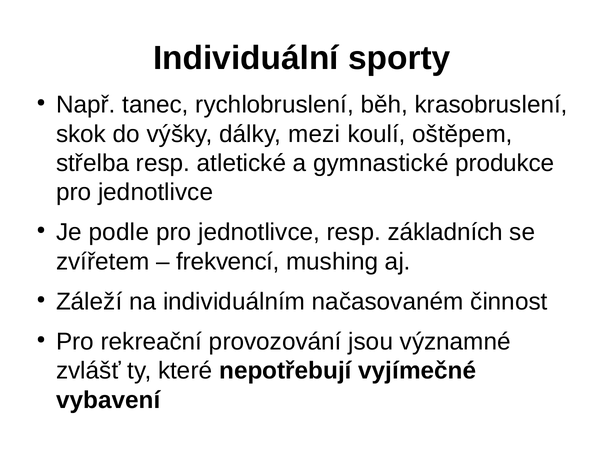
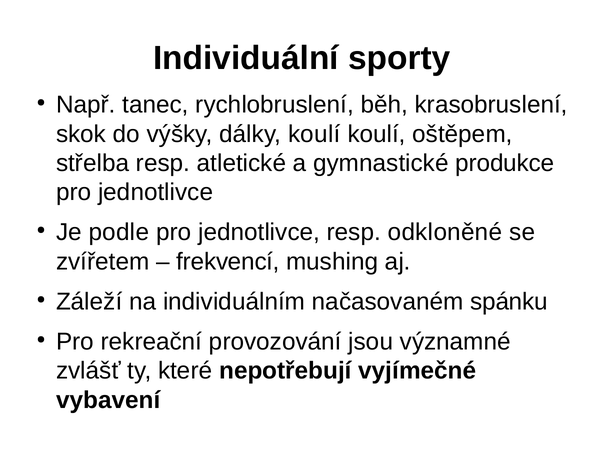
dálky mezi: mezi -> koulí
základních: základních -> odkloněné
činnost: činnost -> spánku
